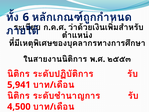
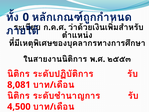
6: 6 -> 0
5,941: 5,941 -> 8,081
